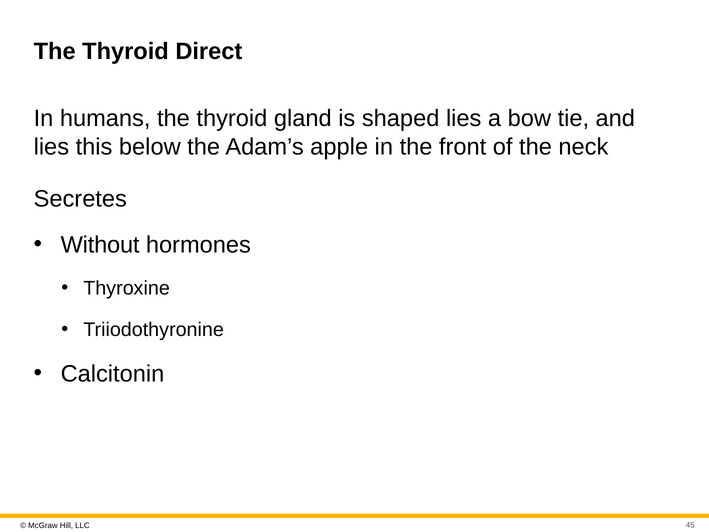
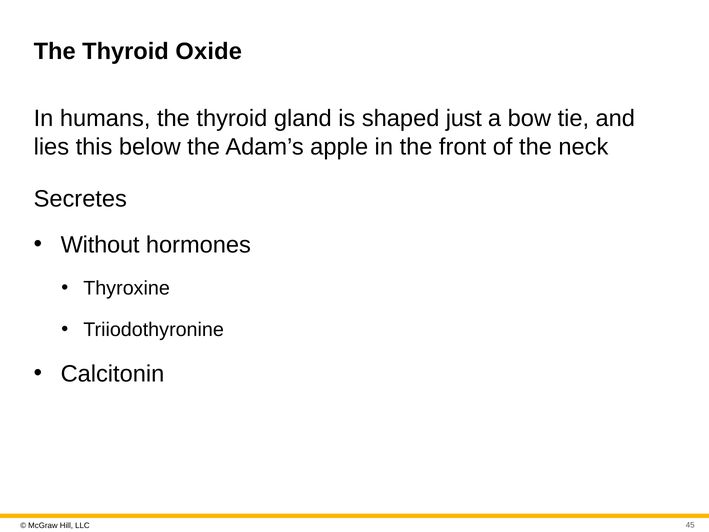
Direct: Direct -> Oxide
shaped lies: lies -> just
